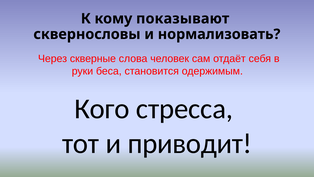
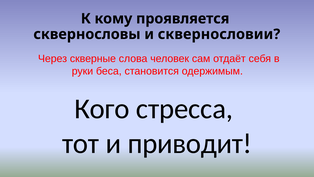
показывают: показывают -> проявляется
нормализовать: нормализовать -> сквернословии
